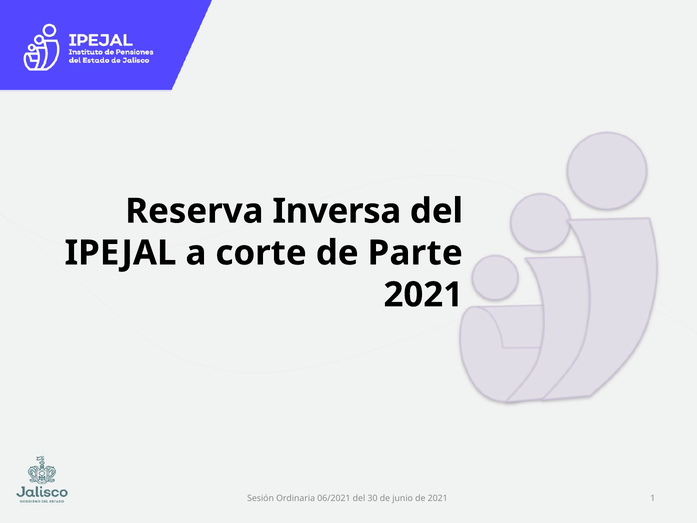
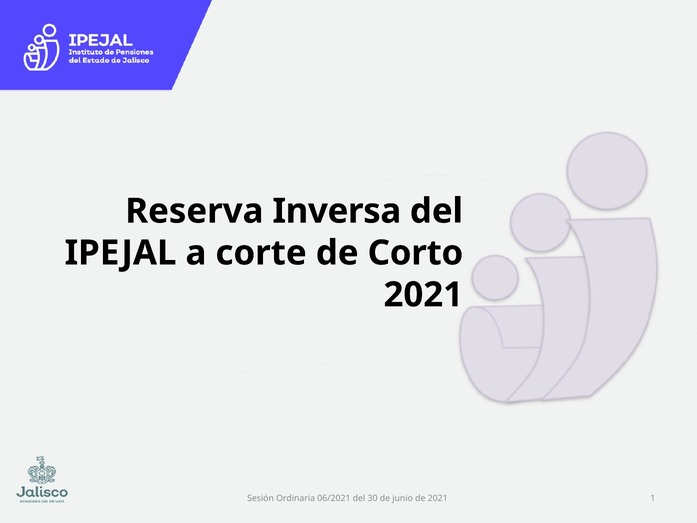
Parte: Parte -> Corto
